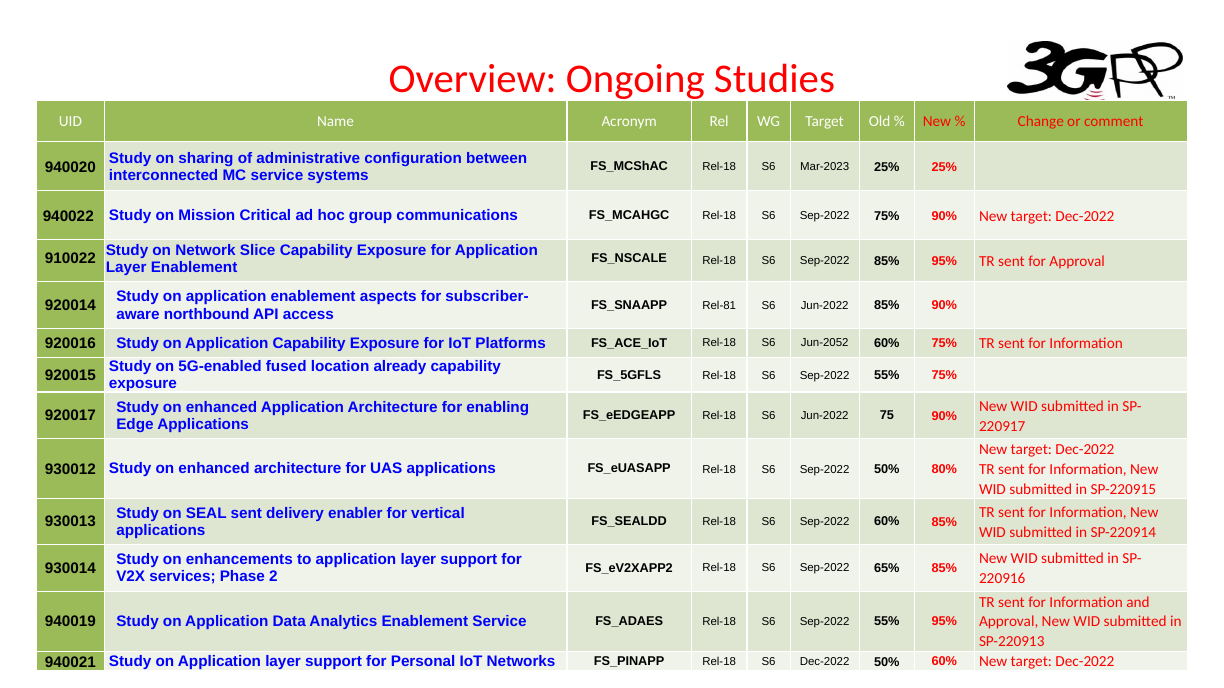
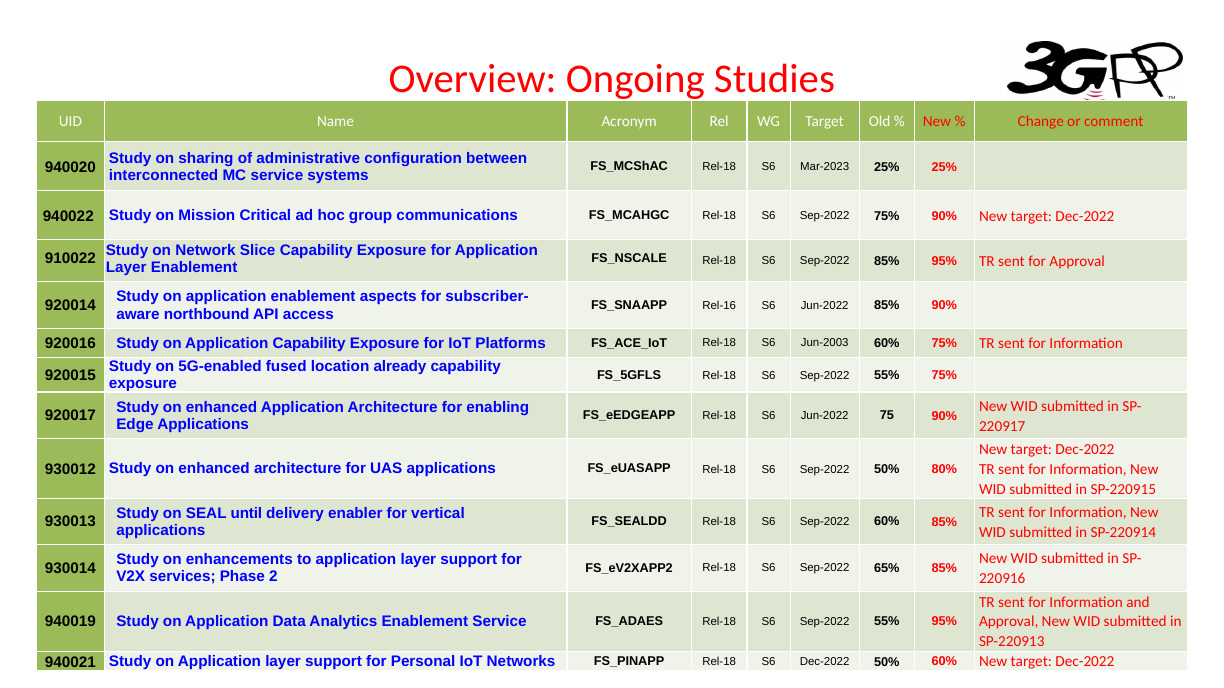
Rel-81: Rel-81 -> Rel-16
Jun-2052: Jun-2052 -> Jun-2003
SEAL sent: sent -> until
